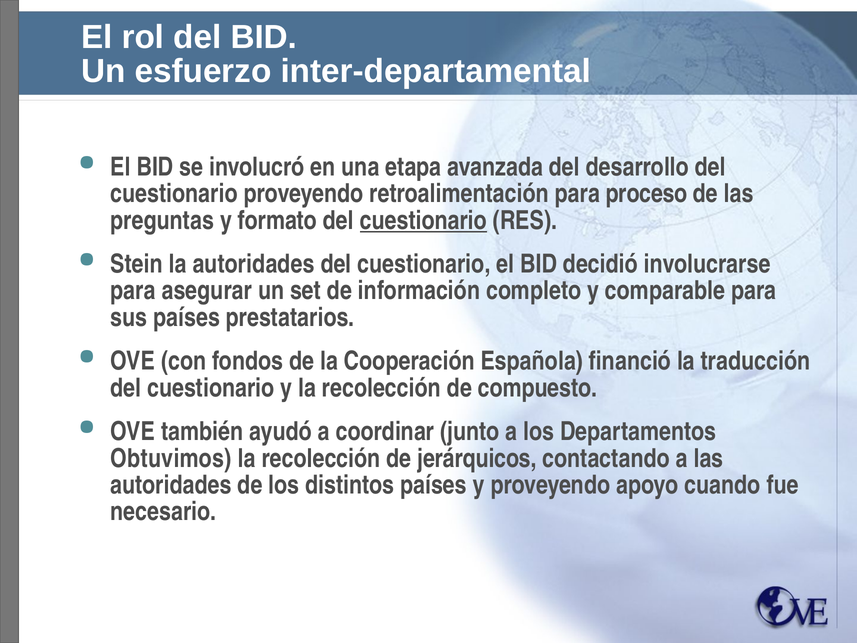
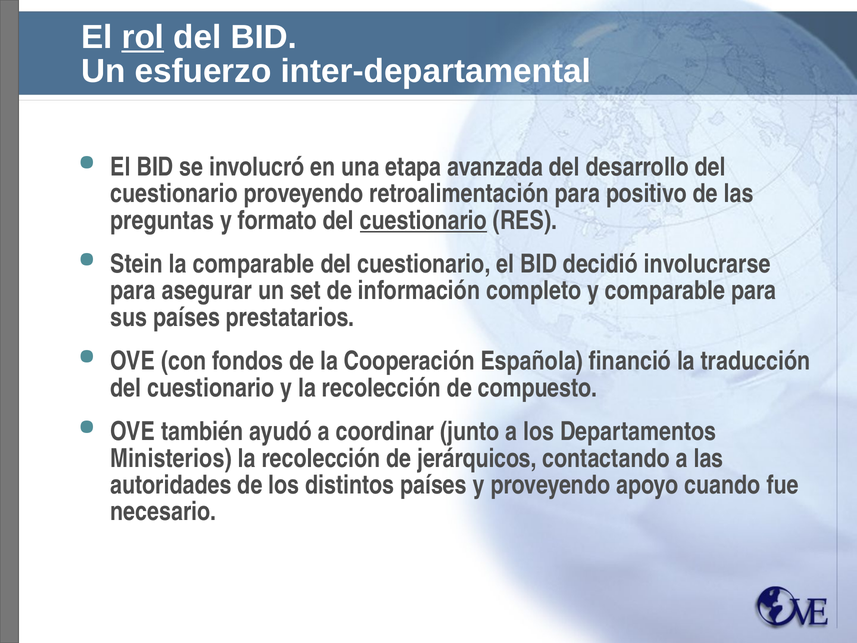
rol underline: none -> present
proceso: proceso -> positivo
la autoridades: autoridades -> comparable
Obtuvimos: Obtuvimos -> Ministerios
